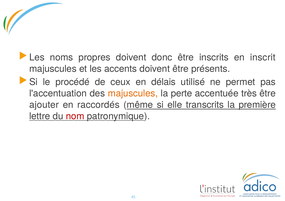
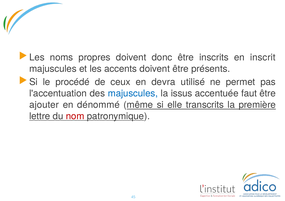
délais: délais -> devra
majuscules at (133, 94) colour: orange -> blue
perte: perte -> issus
très: très -> faut
raccordés: raccordés -> dénommé
